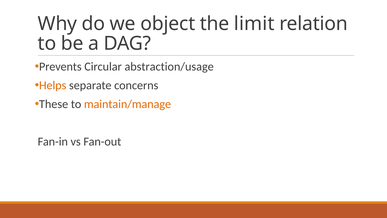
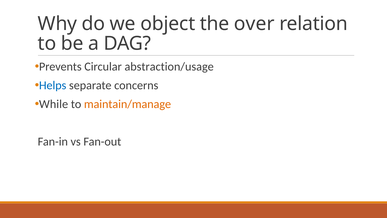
limit: limit -> over
Helps colour: orange -> blue
These: These -> While
